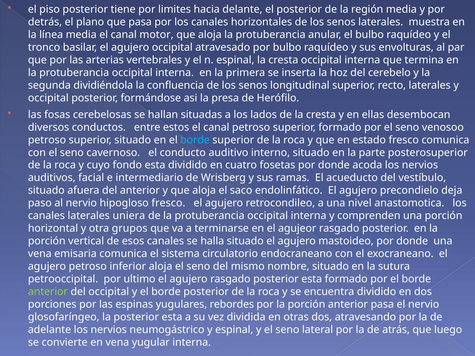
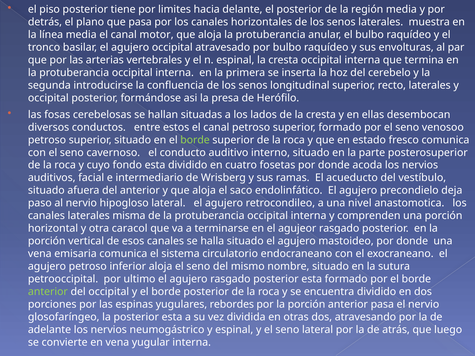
dividiéndola: dividiéndola -> introducirse
borde at (195, 140) colour: light blue -> light green
hipogloso fresco: fresco -> lateral
uniera: uniera -> misma
grupos: grupos -> caracol
